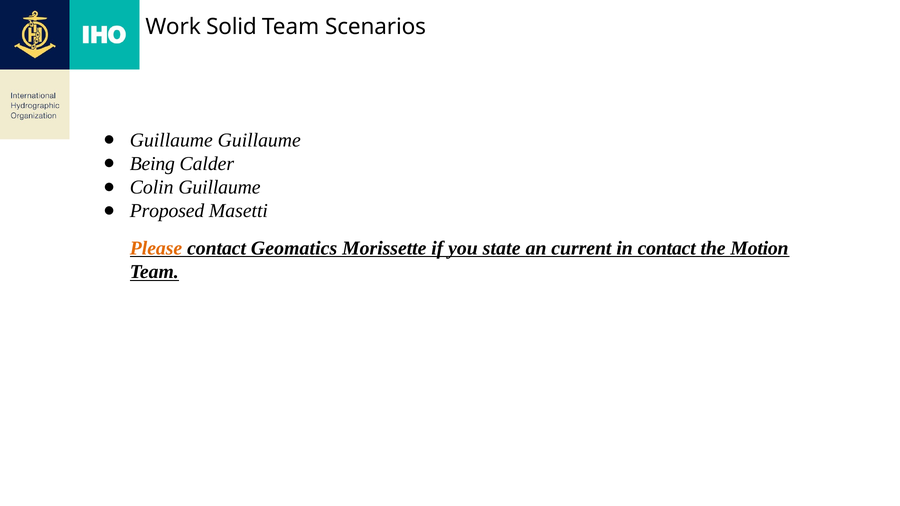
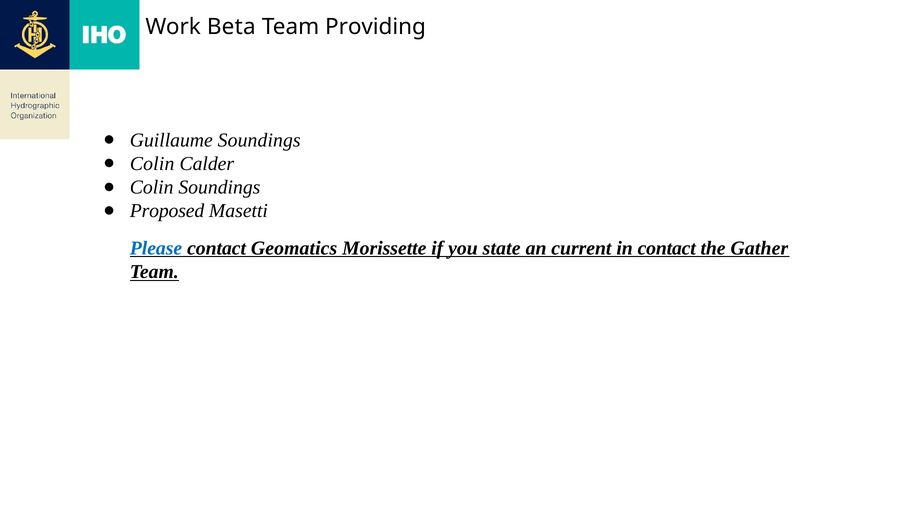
Solid: Solid -> Beta
Scenarios: Scenarios -> Providing
Guillaume Guillaume: Guillaume -> Soundings
Being at (152, 164): Being -> Colin
Colin Guillaume: Guillaume -> Soundings
Please colour: orange -> blue
Motion: Motion -> Gather
